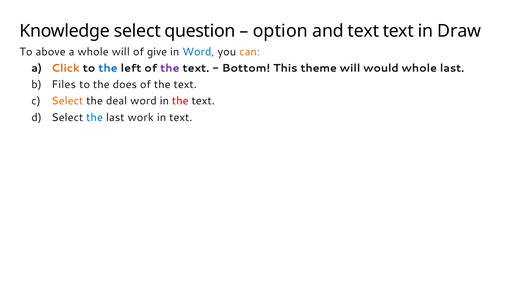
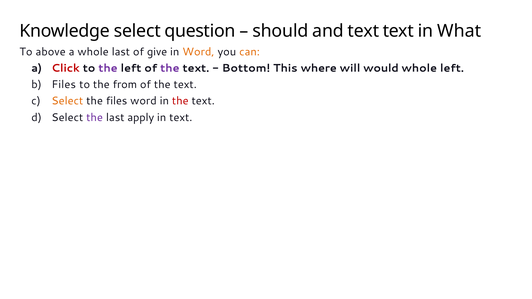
option: option -> should
Draw: Draw -> What
whole will: will -> last
Word at (198, 52) colour: blue -> orange
Click colour: orange -> red
the at (108, 68) colour: blue -> purple
theme: theme -> where
whole last: last -> left
does: does -> from
the deal: deal -> files
the at (95, 117) colour: blue -> purple
work: work -> apply
